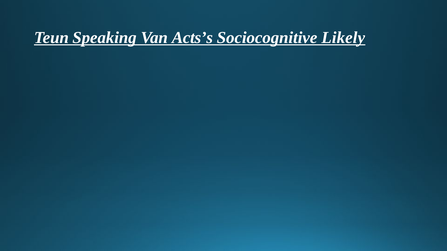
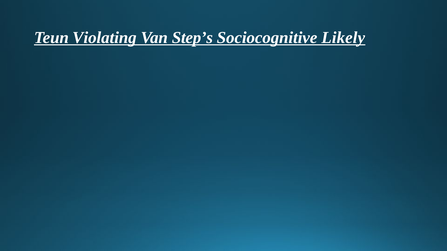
Speaking: Speaking -> Violating
Acts’s: Acts’s -> Step’s
